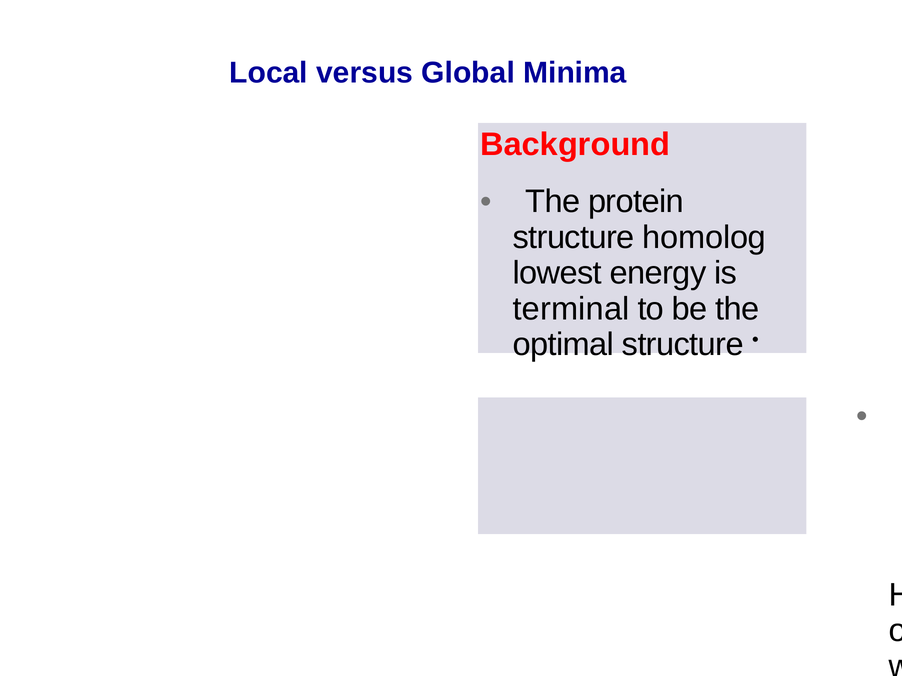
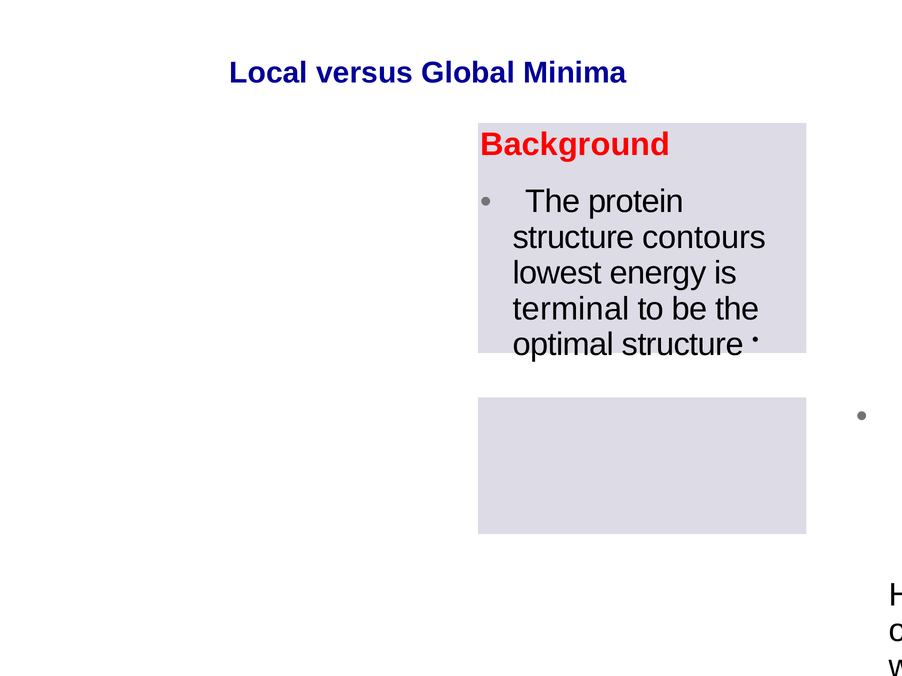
homolog: homolog -> contours
